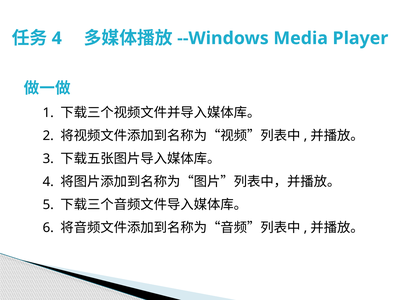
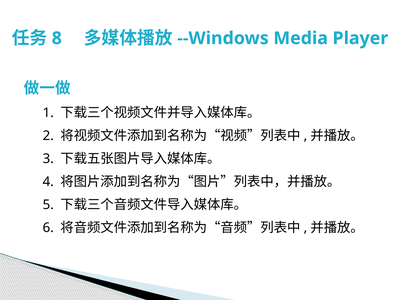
4 at (57, 38): 4 -> 8
